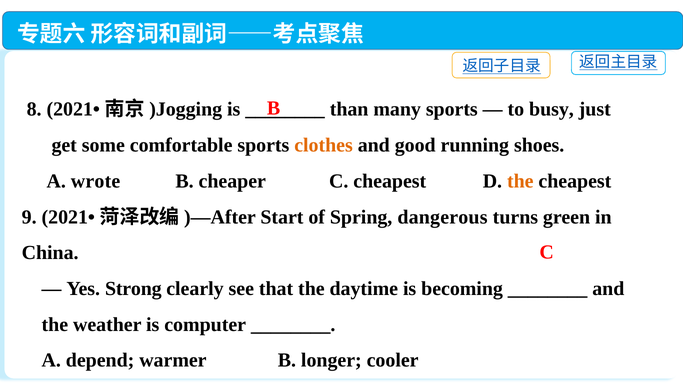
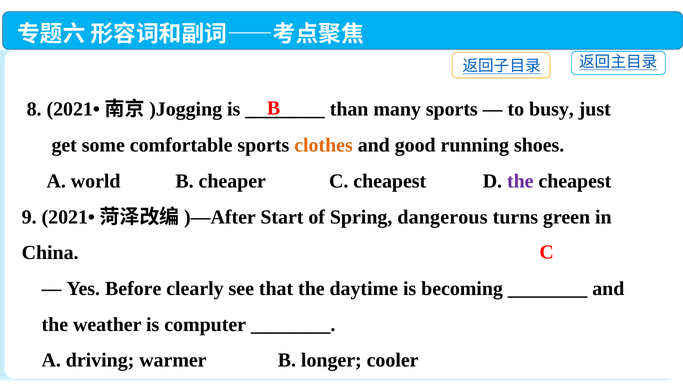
wrote: wrote -> world
the at (520, 181) colour: orange -> purple
Strong: Strong -> Before
depend: depend -> driving
